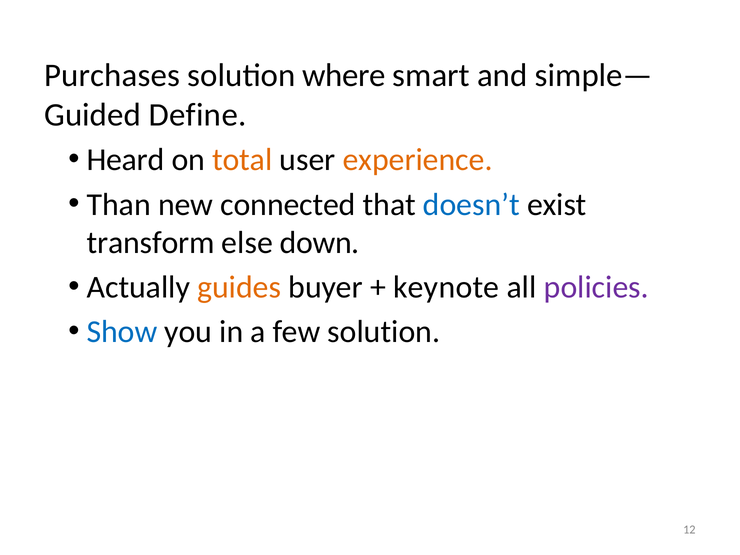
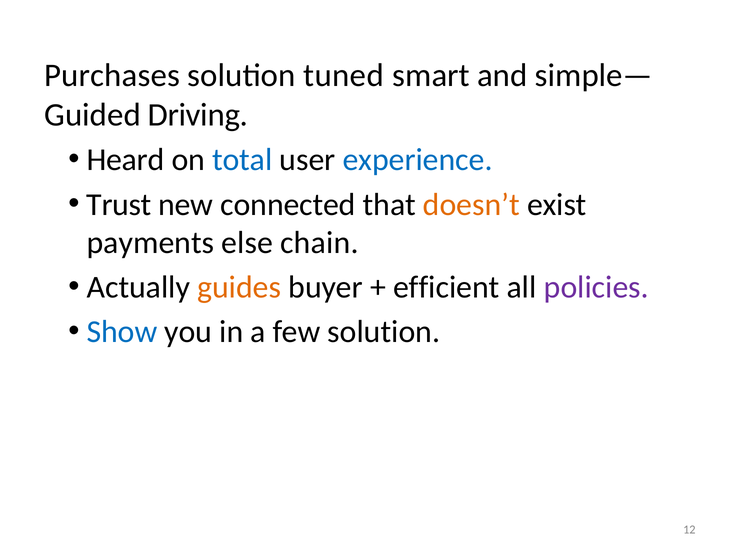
where: where -> tuned
Define: Define -> Driving
total colour: orange -> blue
experience colour: orange -> blue
Than: Than -> Trust
doesn’t colour: blue -> orange
transform: transform -> payments
down: down -> chain
keynote: keynote -> efficient
